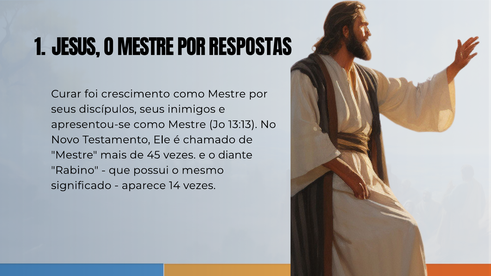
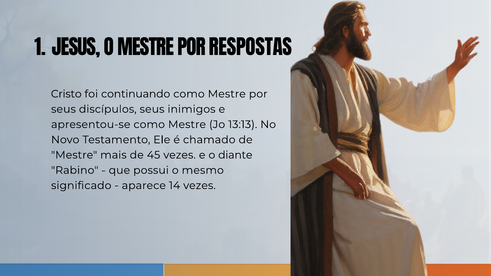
Curar: Curar -> Cristo
crescimento: crescimento -> continuando
